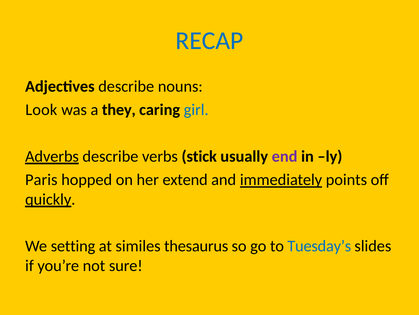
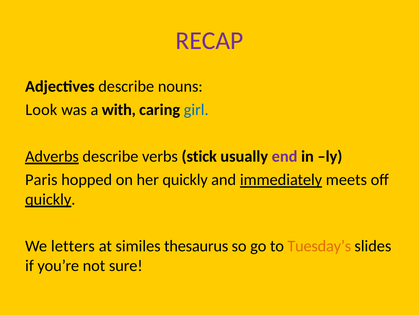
RECAP colour: blue -> purple
they: they -> with
her extend: extend -> quickly
points: points -> meets
setting: setting -> letters
Tuesday’s colour: blue -> orange
